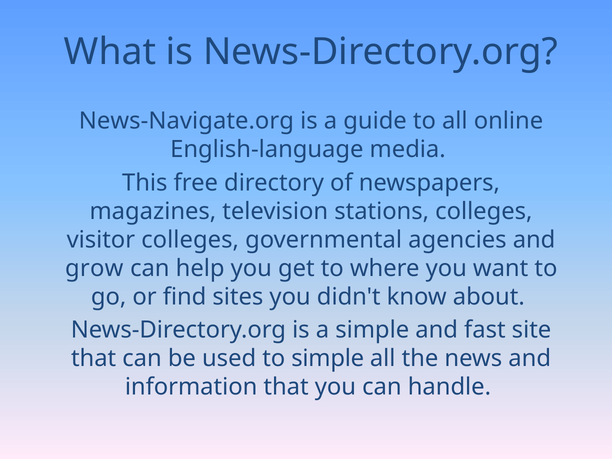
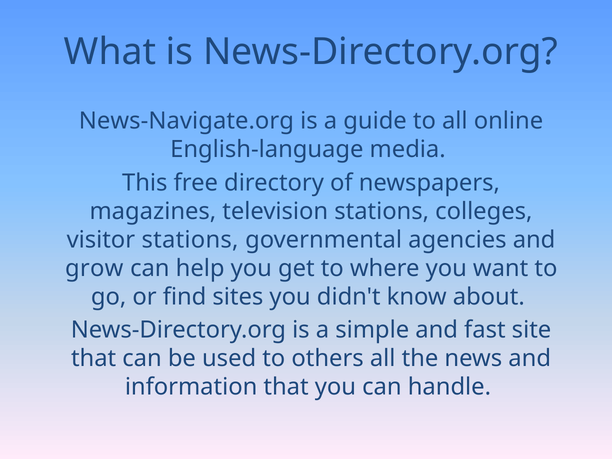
visitor colleges: colleges -> stations
to simple: simple -> others
